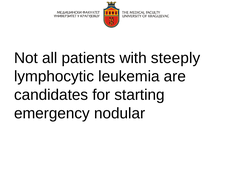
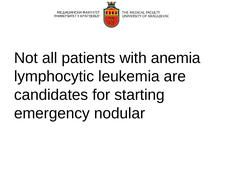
steeply: steeply -> anemia
